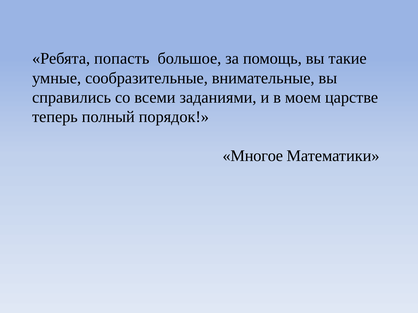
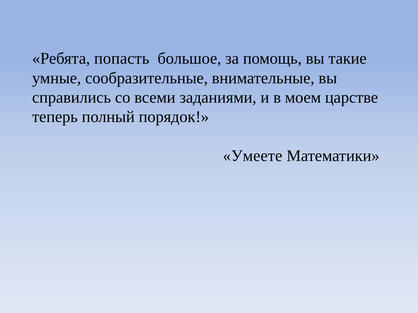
Многое: Многое -> Умеете
